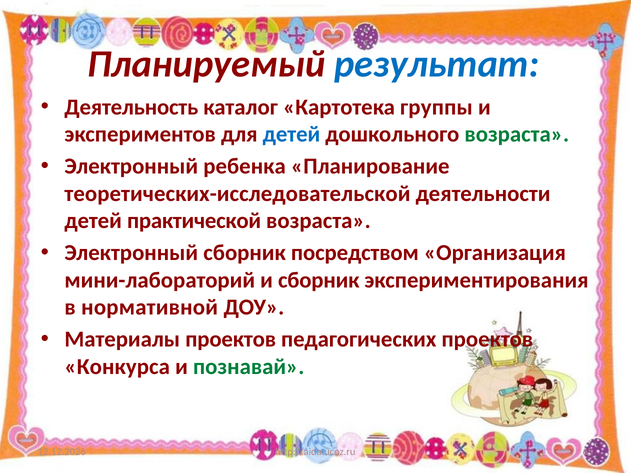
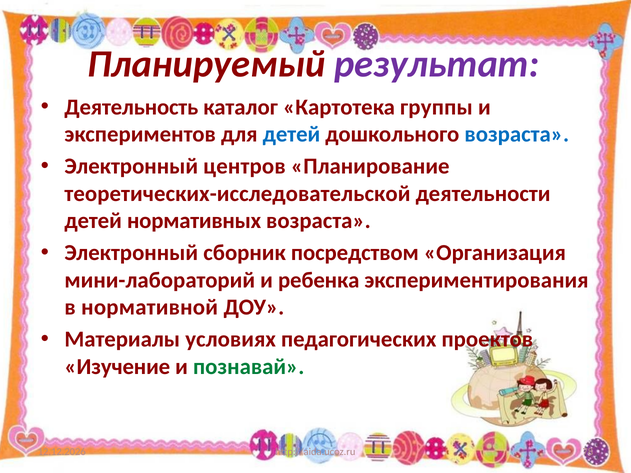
результат colour: blue -> purple
возраста at (517, 134) colour: green -> blue
ребенка: ребенка -> центров
практической: практической -> нормативных
и сборник: сборник -> ребенка
Материалы проектов: проектов -> условиях
Конкурса: Конкурса -> Изучение
65: 65 -> 78
